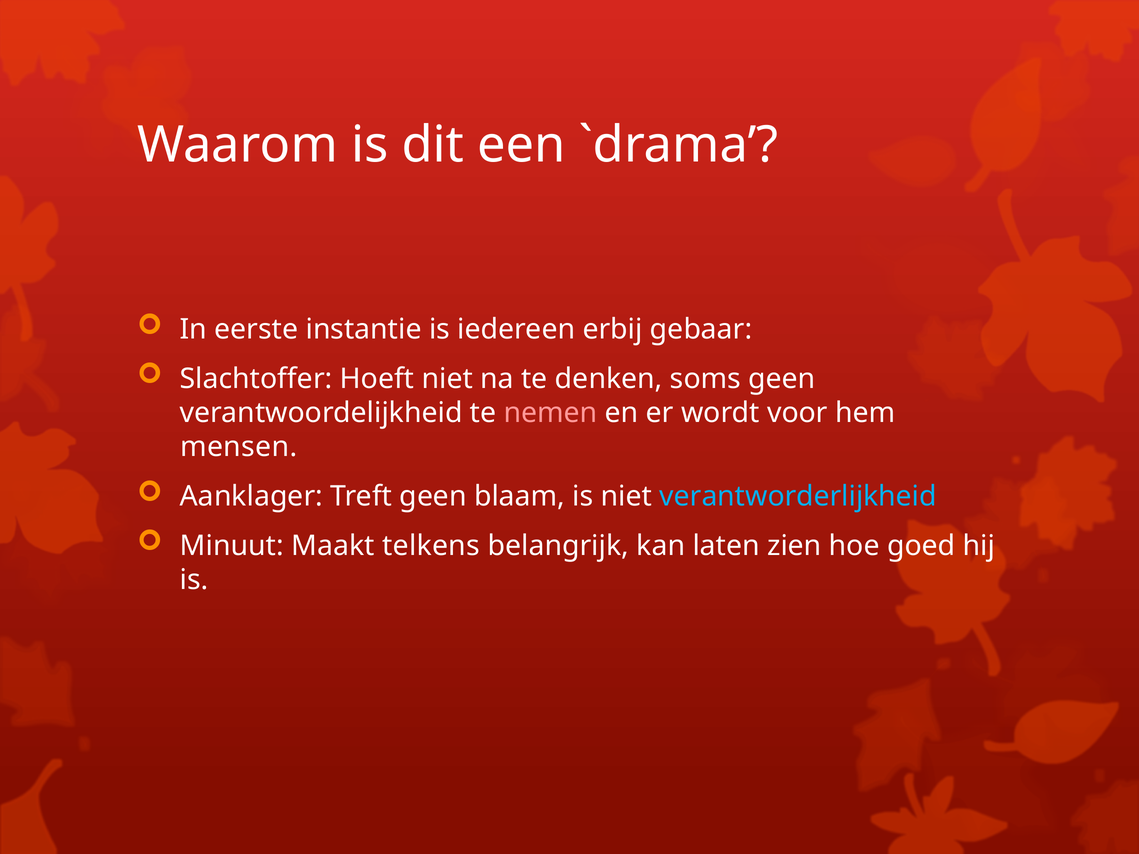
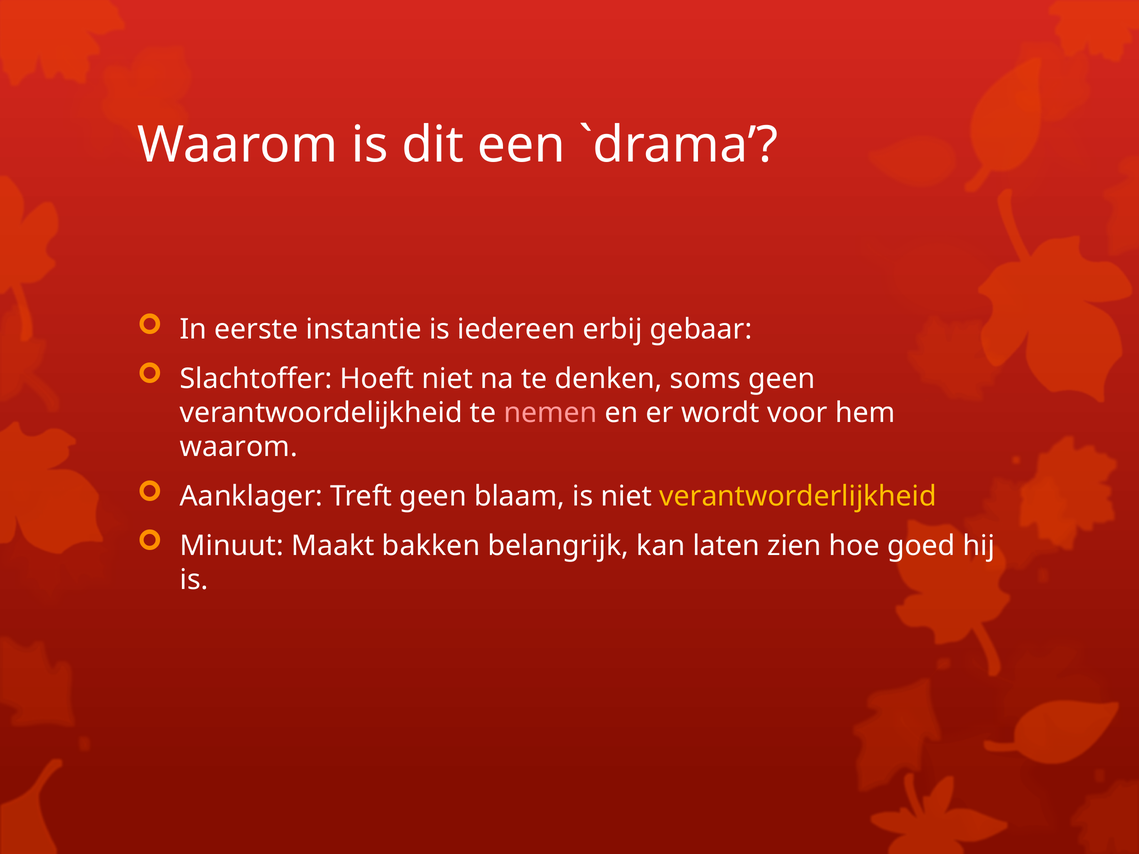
mensen at (239, 447): mensen -> waarom
verantworderlijkheid colour: light blue -> yellow
telkens: telkens -> bakken
